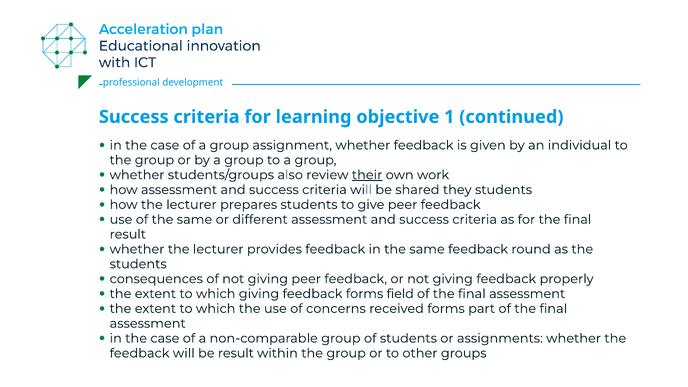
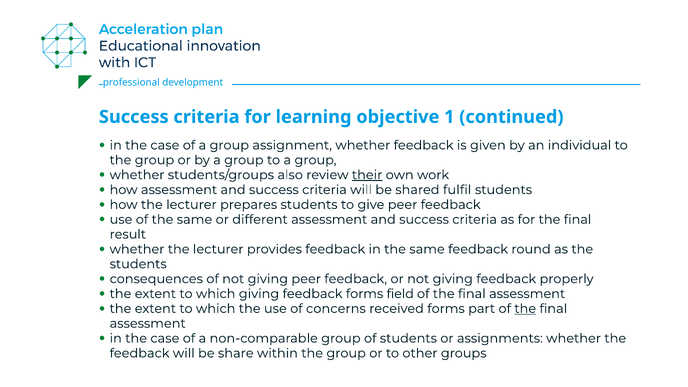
they: they -> fulfil
the at (525, 309) underline: none -> present
be result: result -> share
